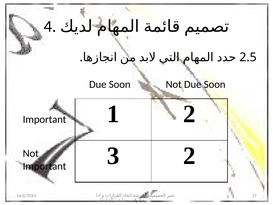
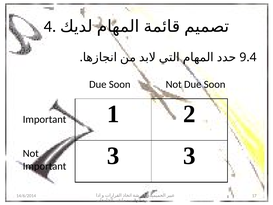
2.5: 2.5 -> 9.4
3 2: 2 -> 3
